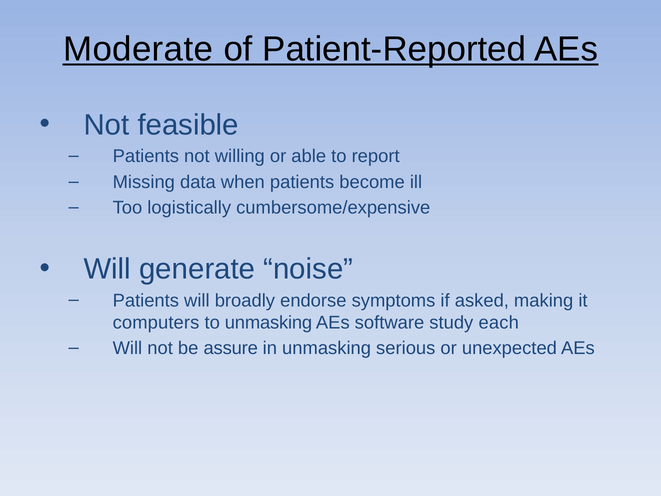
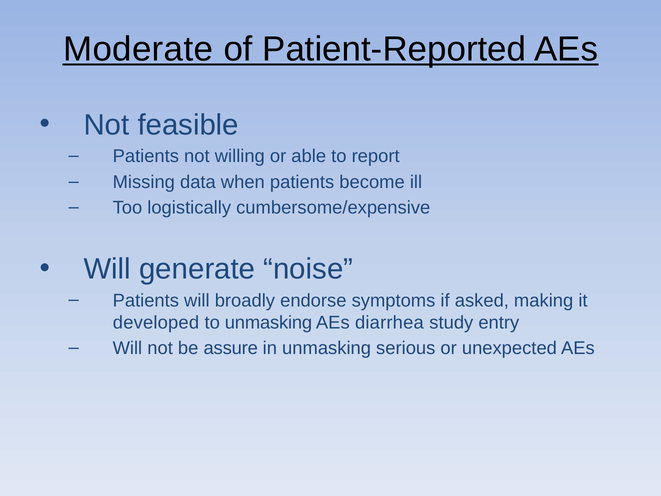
computers: computers -> developed
software: software -> diarrhea
each: each -> entry
